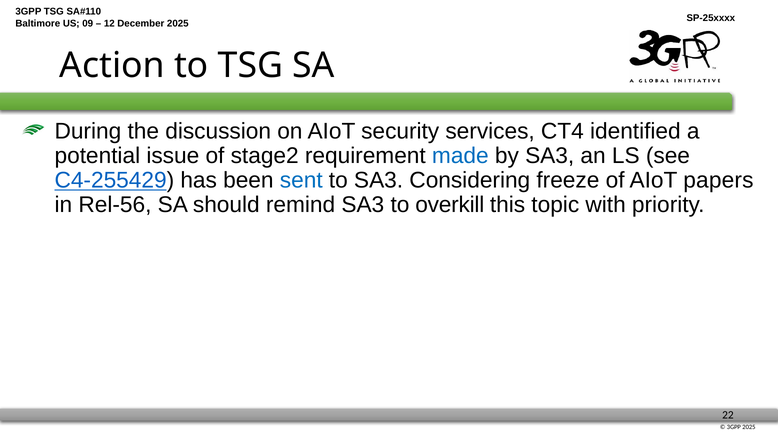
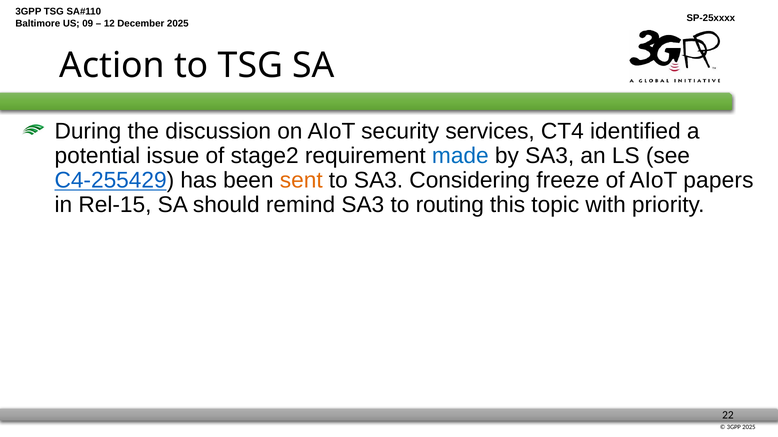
sent colour: blue -> orange
Rel-56: Rel-56 -> Rel-15
overkill: overkill -> routing
